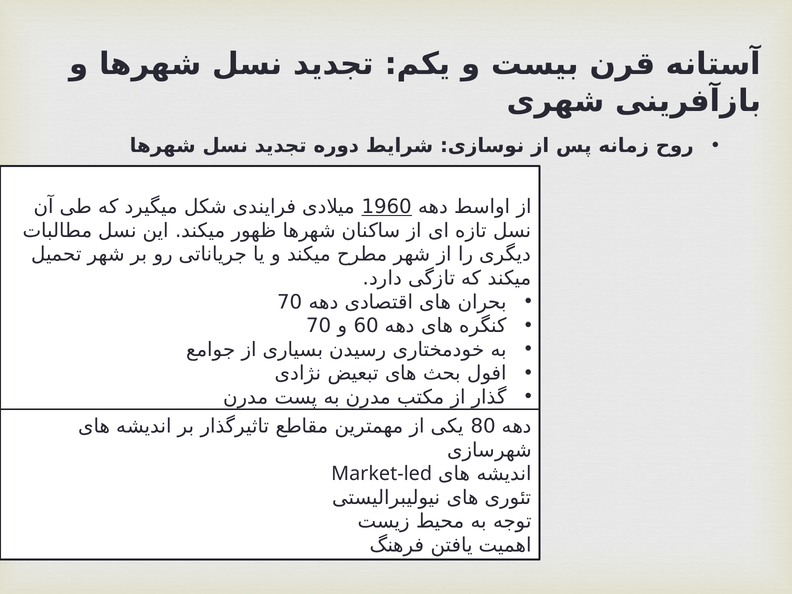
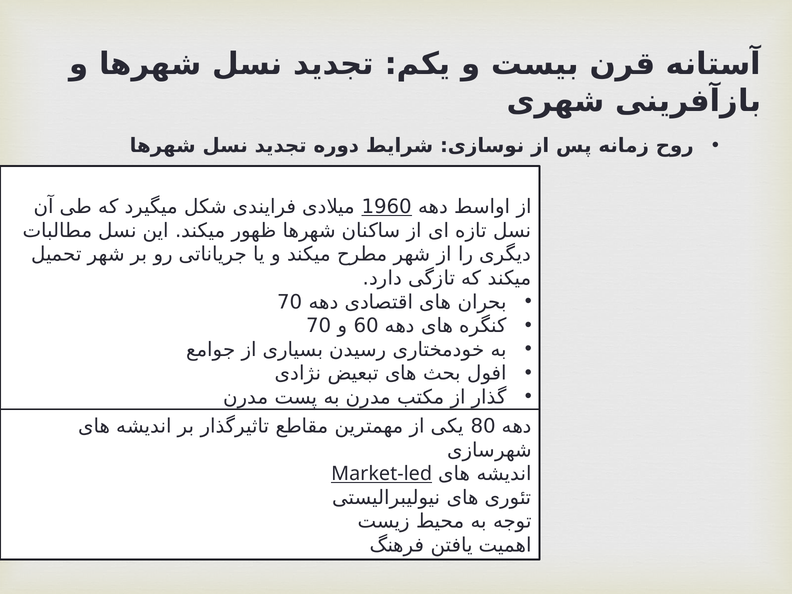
Market-led underline: none -> present
